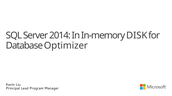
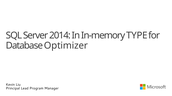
DISK: DISK -> TYPE
